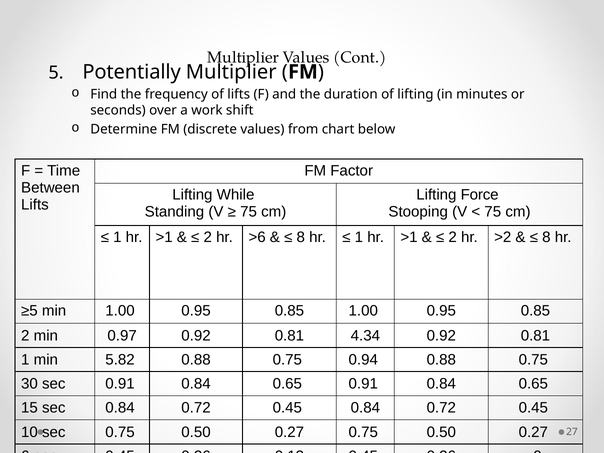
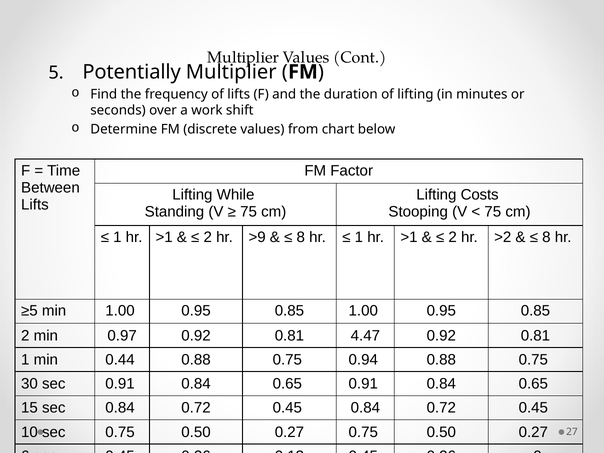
Force: Force -> Costs
>6: >6 -> >9
4.34: 4.34 -> 4.47
5.82: 5.82 -> 0.44
